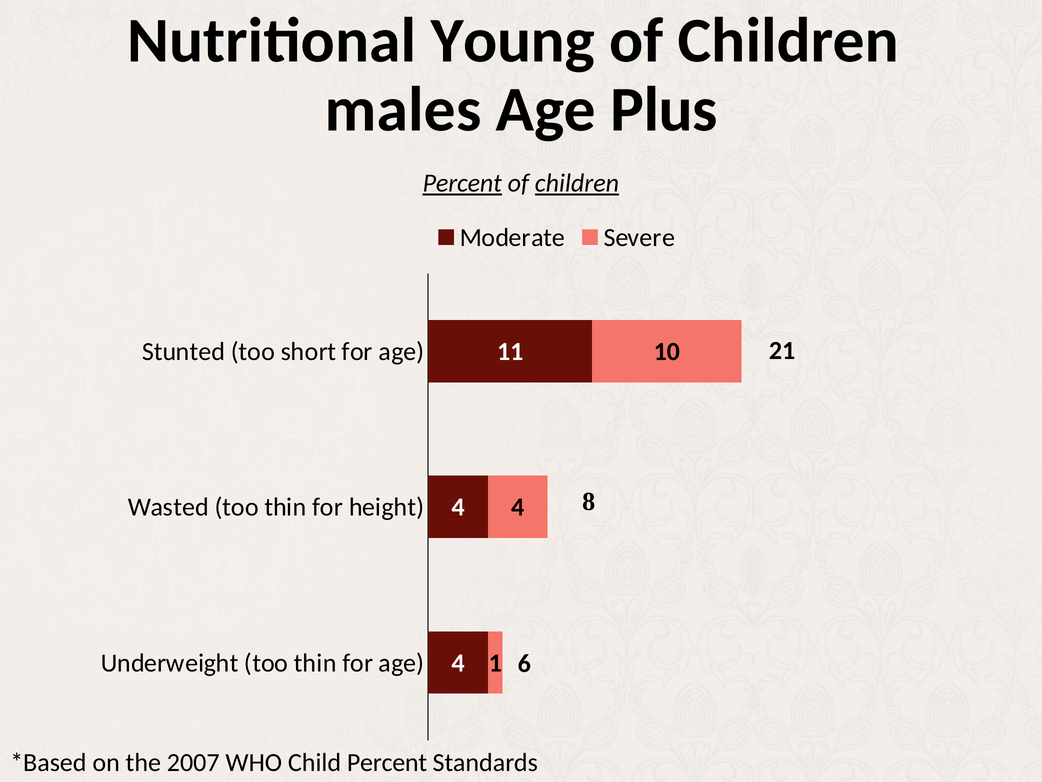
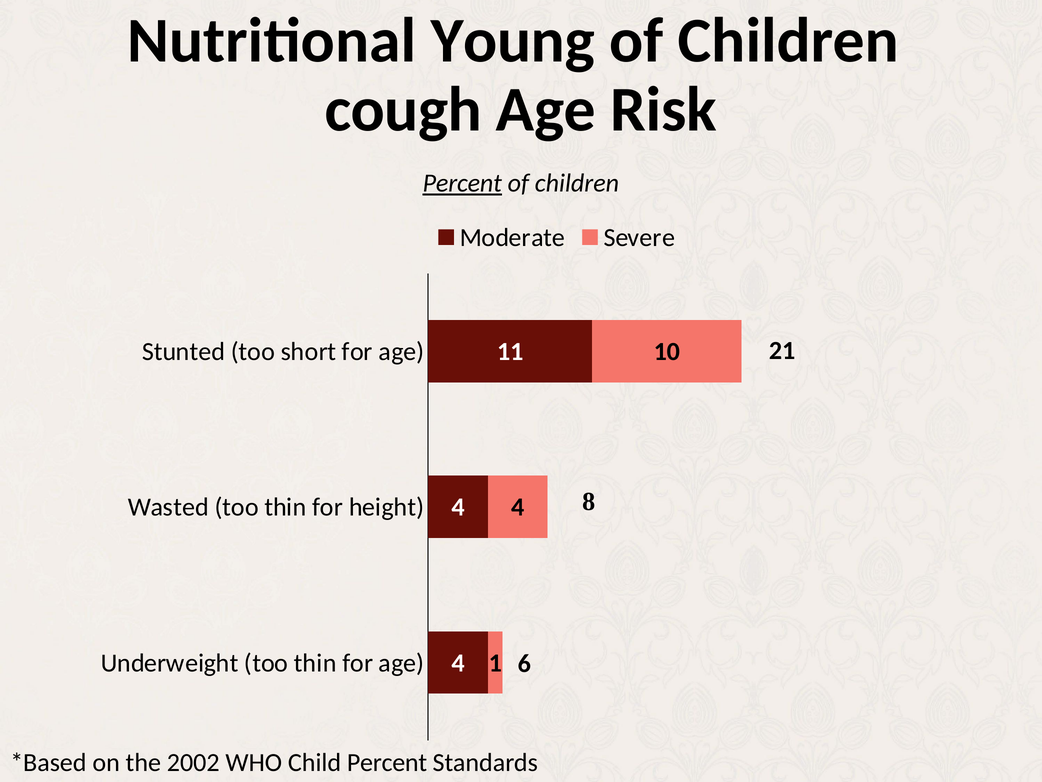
males: males -> cough
Plus: Plus -> Risk
children at (577, 183) underline: present -> none
2007: 2007 -> 2002
